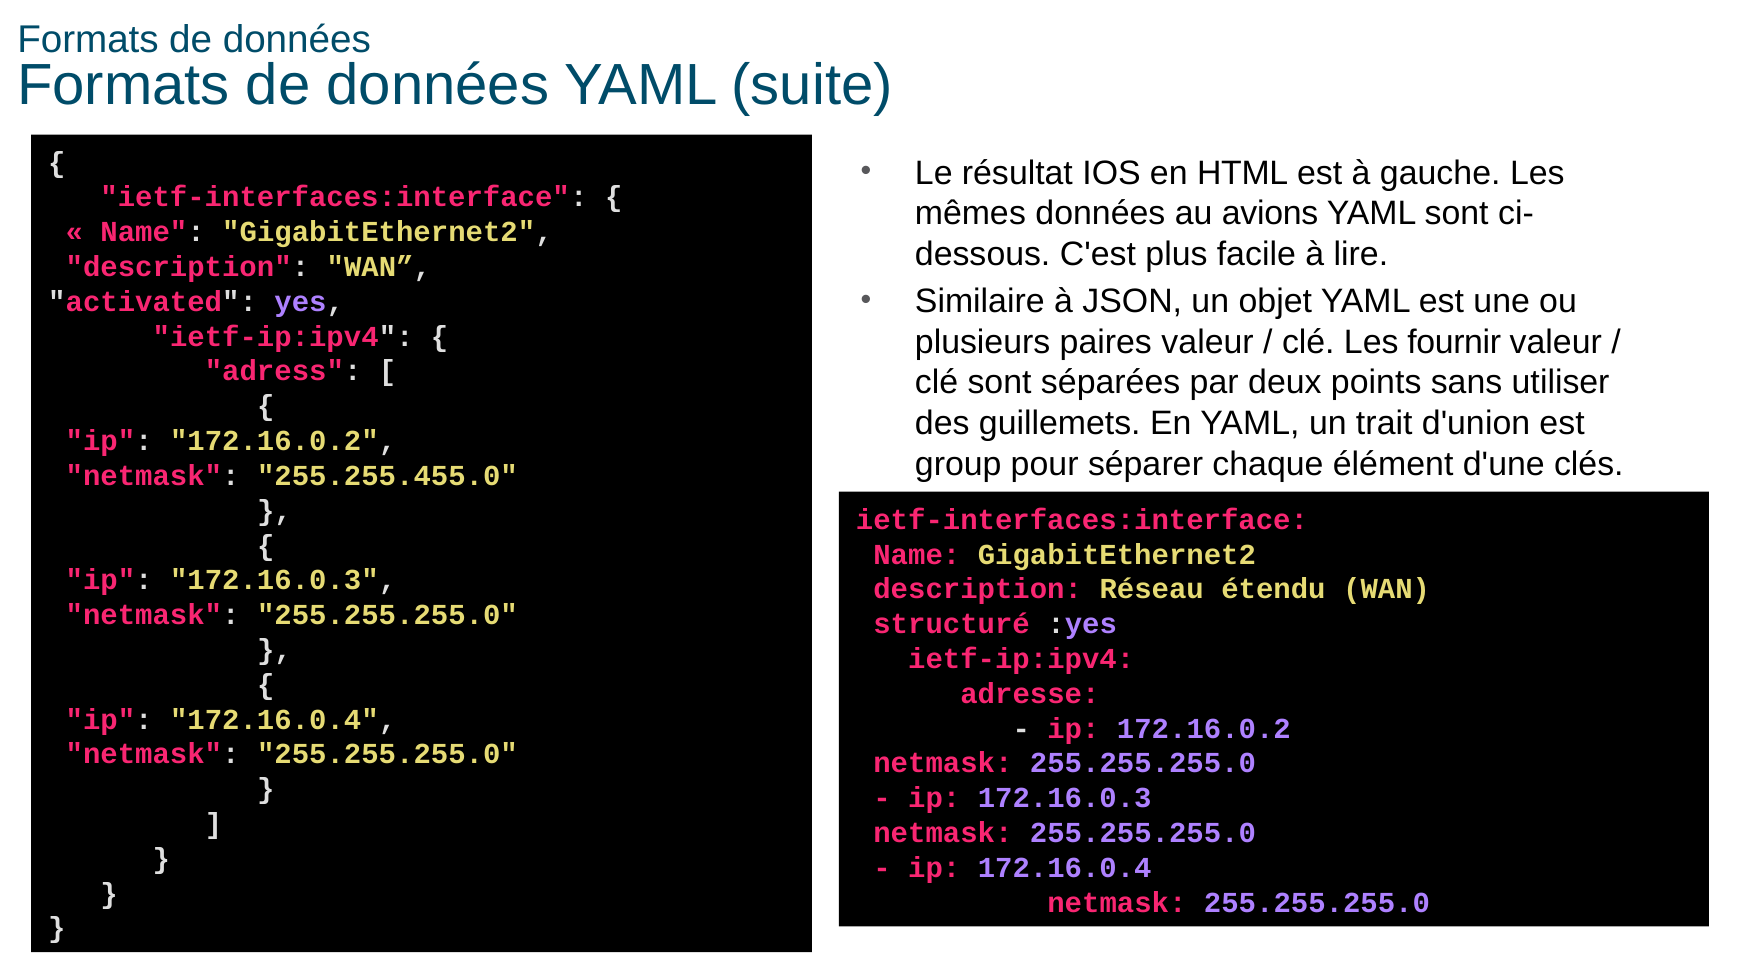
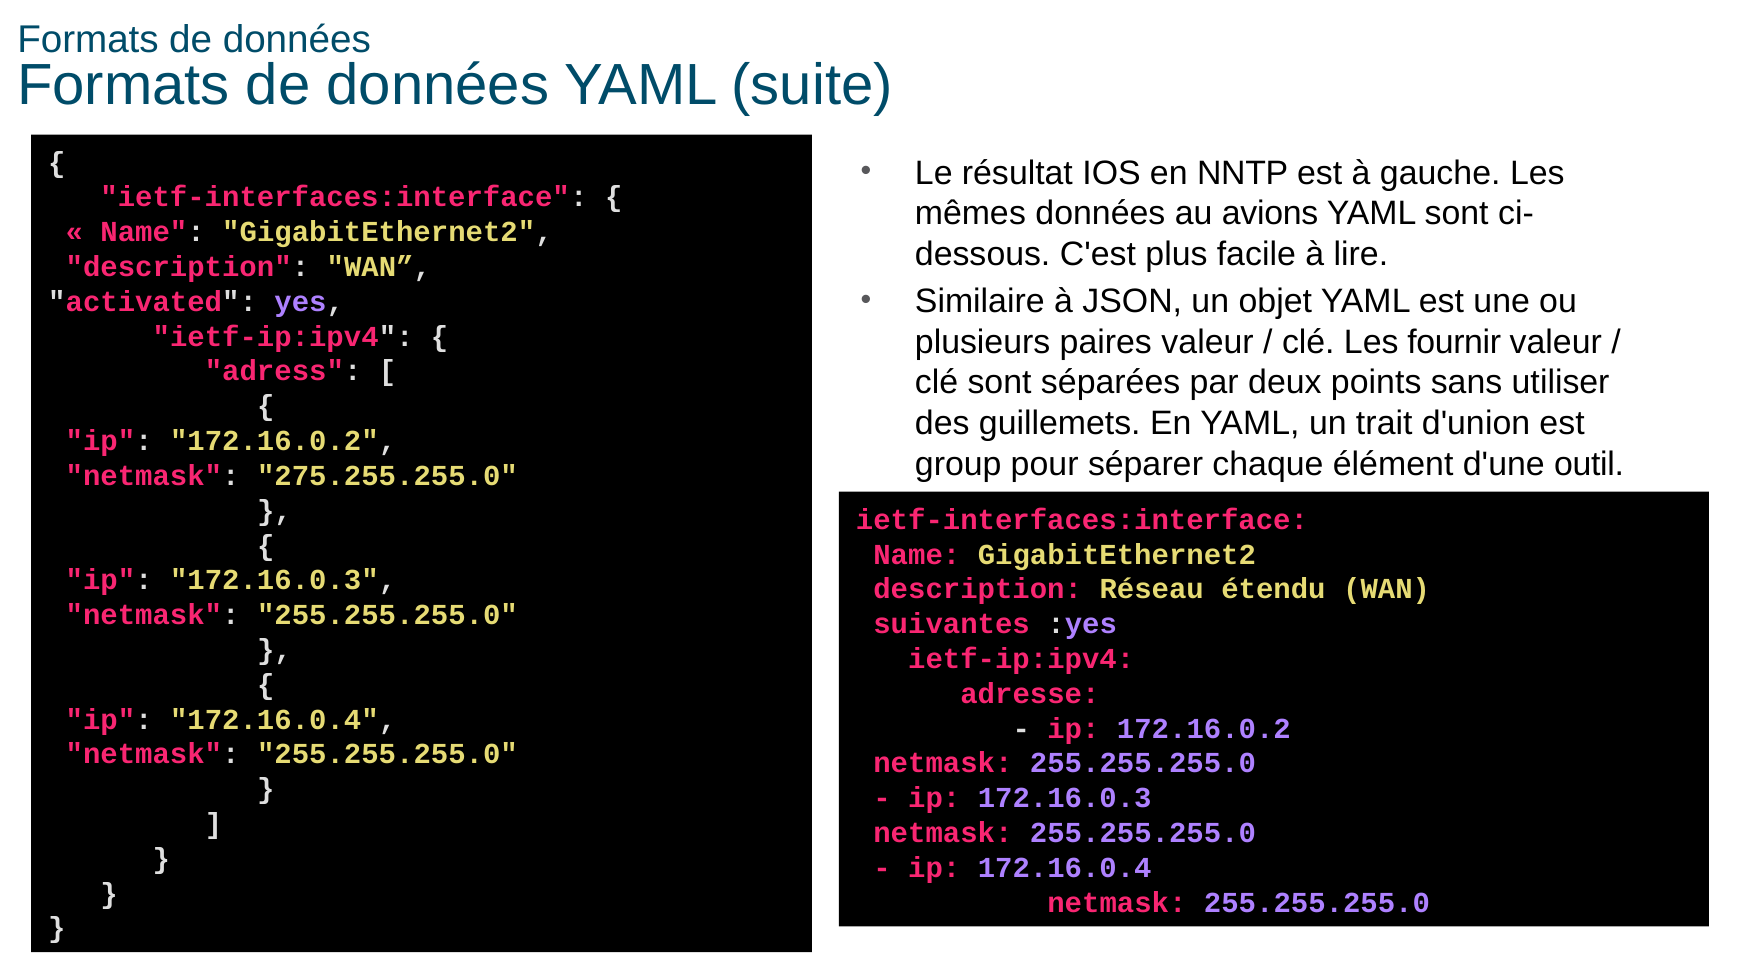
HTML: HTML -> NNTP
clés: clés -> outil
255.255.455.0: 255.255.455.0 -> 275.255.255.0
structuré: structuré -> suivantes
